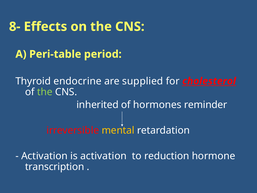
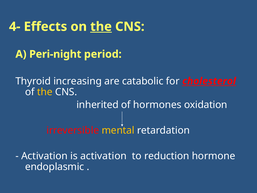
8-: 8- -> 4-
the at (101, 27) underline: none -> present
Peri-table: Peri-table -> Peri-night
endocrine: endocrine -> increasing
supplied: supplied -> catabolic
the at (45, 92) colour: light green -> yellow
reminder: reminder -> oxidation
transcription: transcription -> endoplasmic
